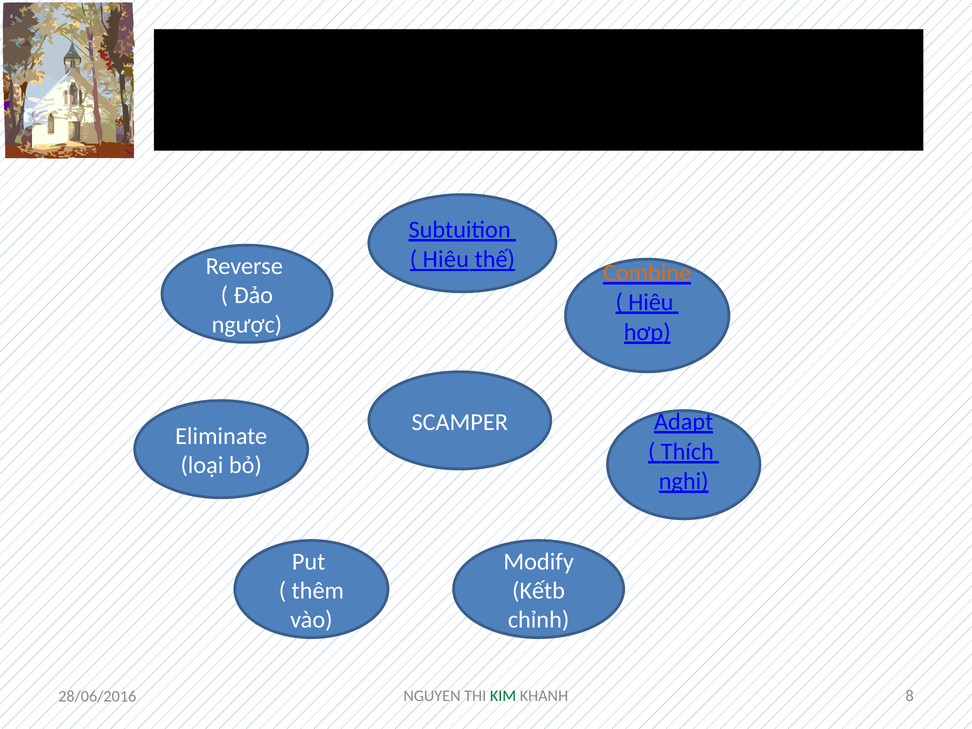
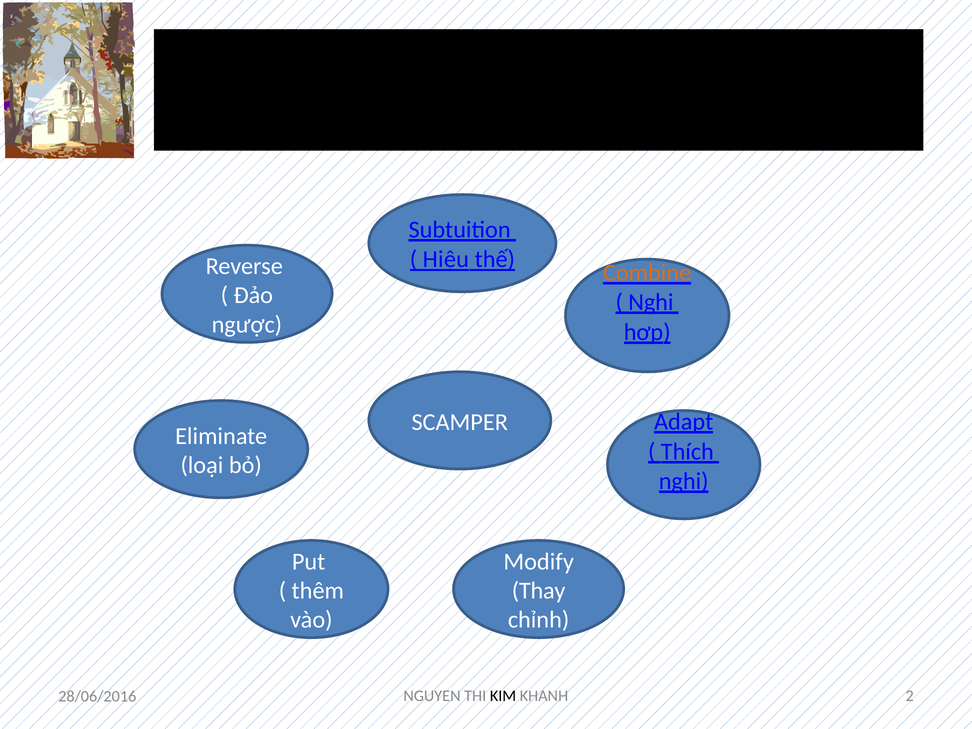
Hiệu at (651, 302): Hiệu -> Nghi
Kếtb: Kếtb -> Thay
KIM colour: green -> black
8: 8 -> 2
